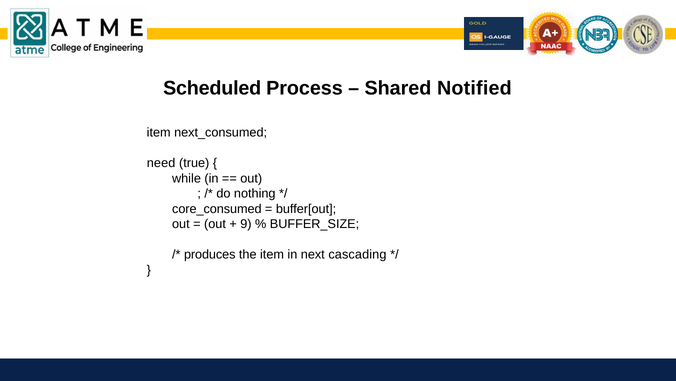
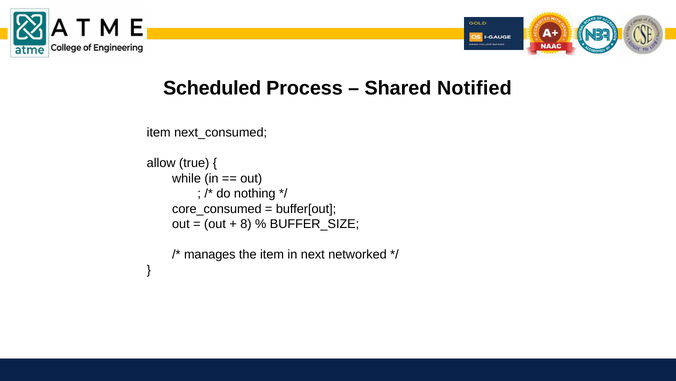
need: need -> allow
9: 9 -> 8
produces: produces -> manages
cascading: cascading -> networked
